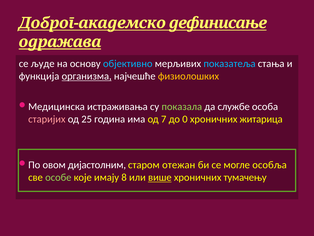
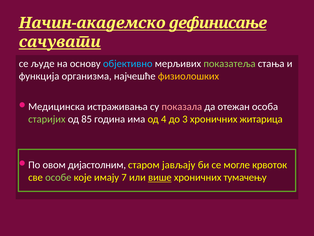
Доброг-академско: Доброг-академско -> Начин-академско
одражава: одражава -> сачувати
показатеља colour: light blue -> light green
организма underline: present -> none
показала colour: light green -> pink
службе: службе -> отежан
старијих colour: pink -> light green
25: 25 -> 85
7: 7 -> 4
0: 0 -> 3
отежан: отежан -> јављају
особља: особља -> крвоток
8: 8 -> 7
